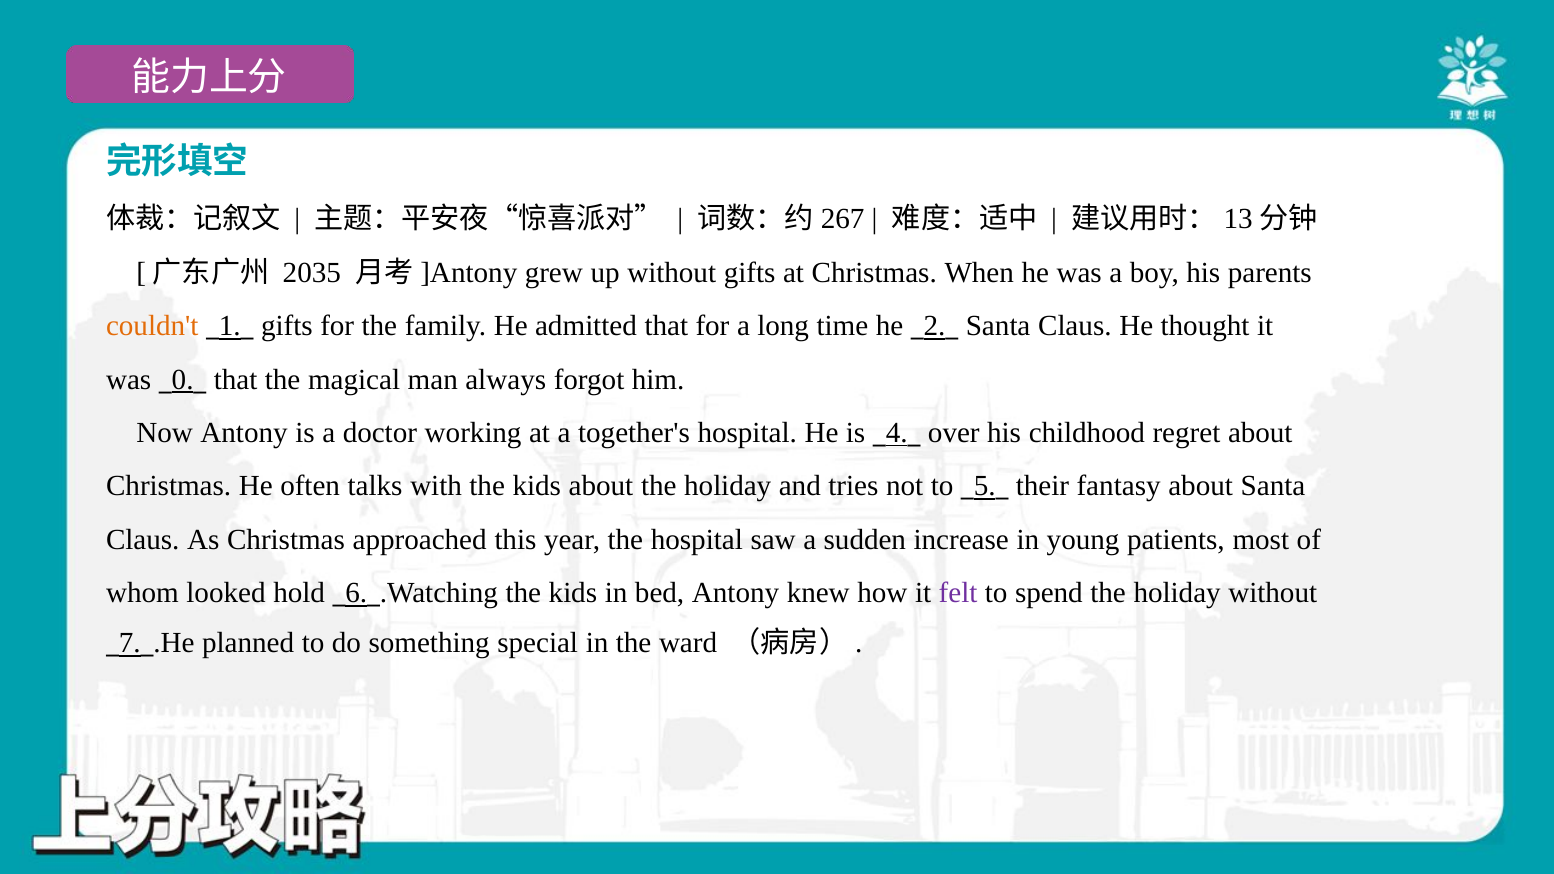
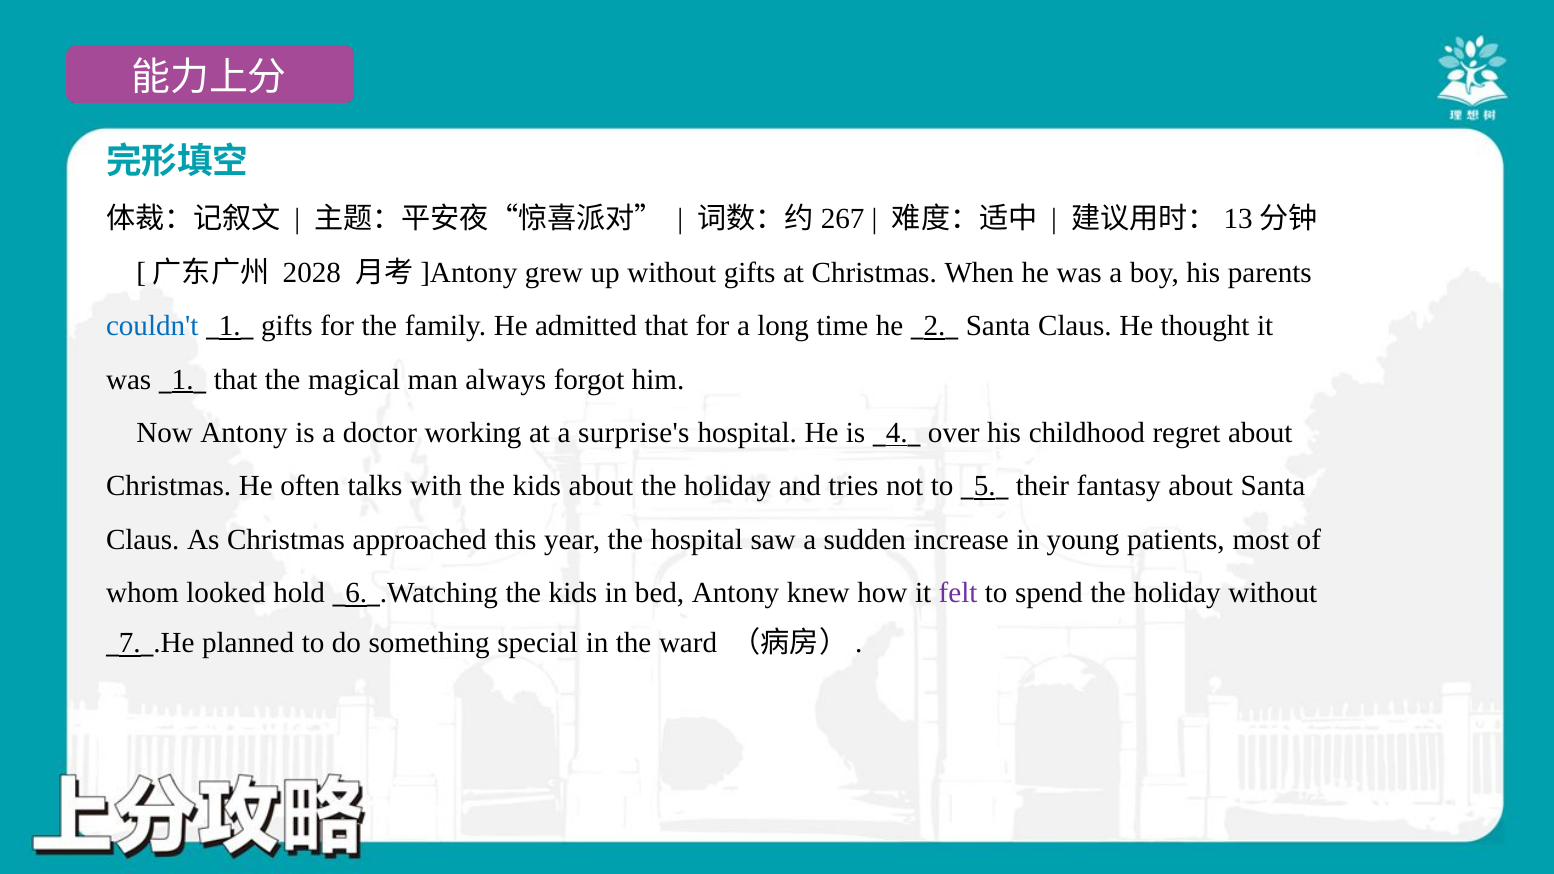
2035: 2035 -> 2028
couldn't colour: orange -> blue
0 at (183, 379): 0 -> 1
together's: together's -> surprise's
